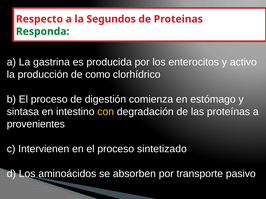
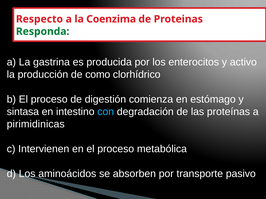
Segundos: Segundos -> Coenzima
con colour: yellow -> light blue
provenientes: provenientes -> pirimidinicas
sintetizado: sintetizado -> metabólica
